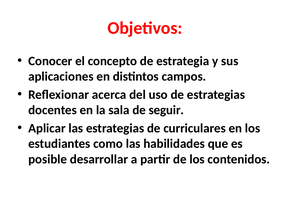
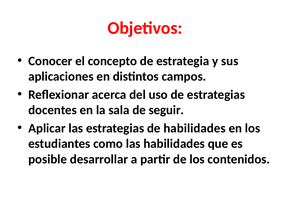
de curriculares: curriculares -> habilidades
